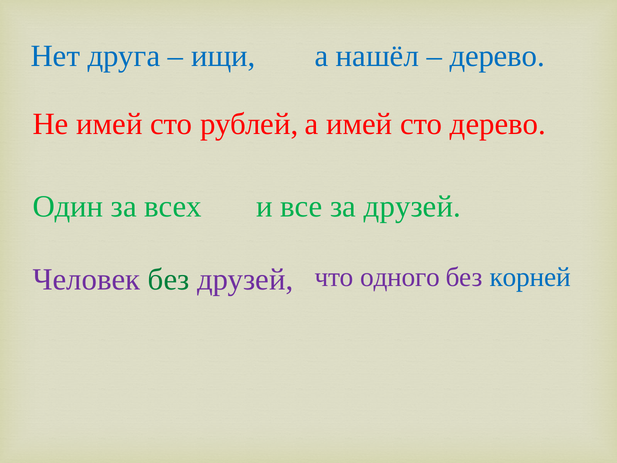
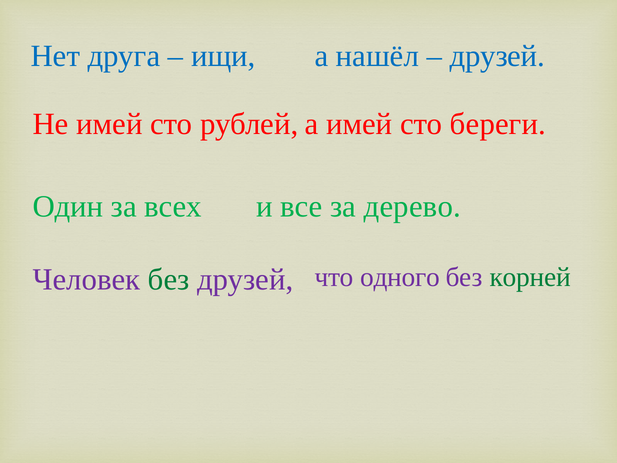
дерево at (497, 56): дерево -> друзей
сто дерево: дерево -> береги
за друзей: друзей -> дерево
корней colour: blue -> green
